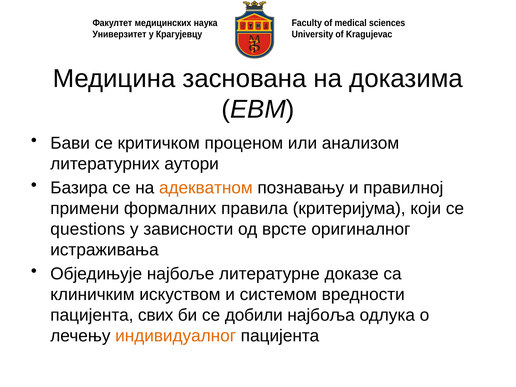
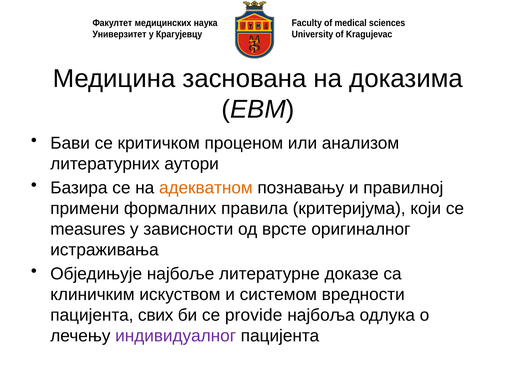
questions: questions -> measures
добили: добили -> provide
индивидуалног colour: orange -> purple
